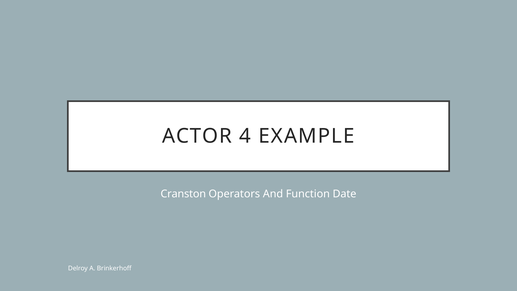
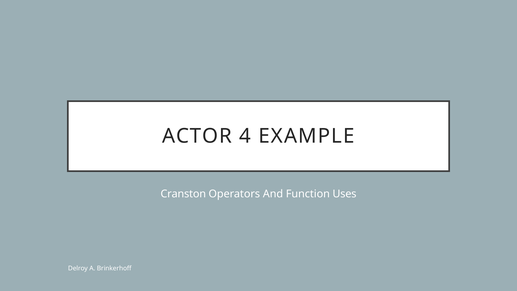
Date: Date -> Uses
